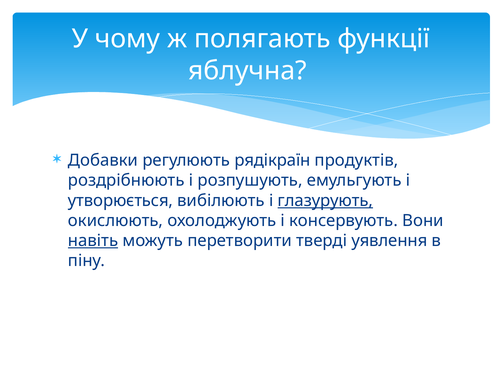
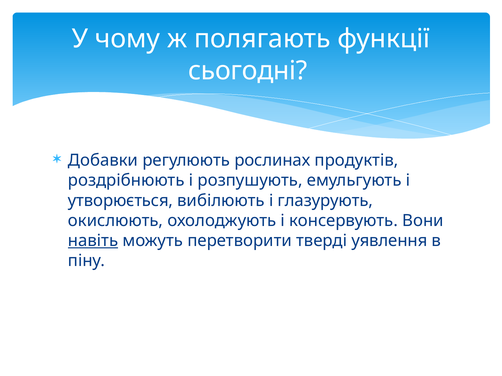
яблучна: яблучна -> сьогодні
рядікраїн: рядікраїн -> рослинах
глазурують underline: present -> none
